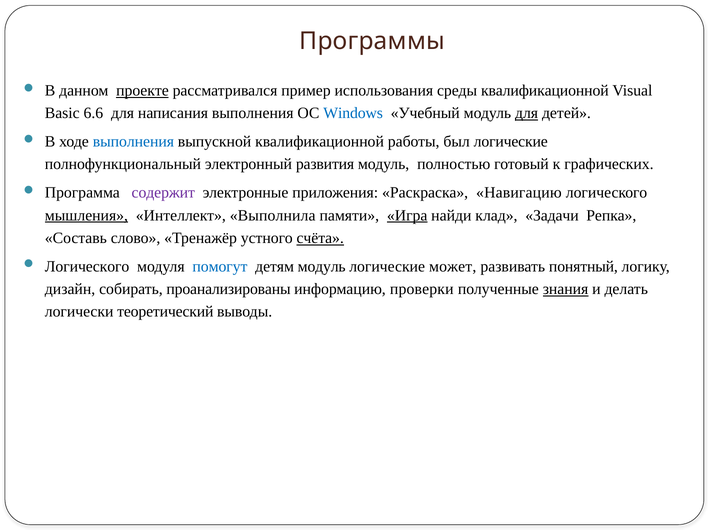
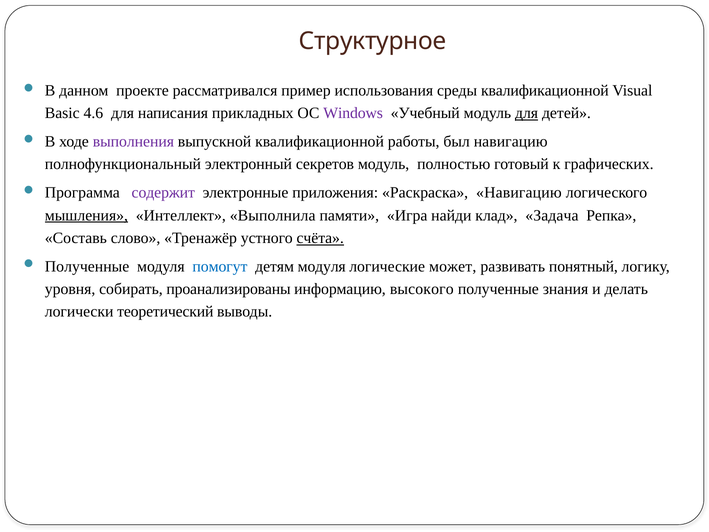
Программы: Программы -> Структурное
проекте underline: present -> none
6.6: 6.6 -> 4.6
написания выполнения: выполнения -> прикладных
Windows colour: blue -> purple
выполнения at (133, 142) colour: blue -> purple
был логические: логические -> навигацию
развития: развития -> секретов
Игра underline: present -> none
Задачи: Задачи -> Задача
Логического at (87, 266): Логического -> Полученные
детям модуль: модуль -> модуля
дизайн: дизайн -> уровня
проверки: проверки -> высокого
знания underline: present -> none
